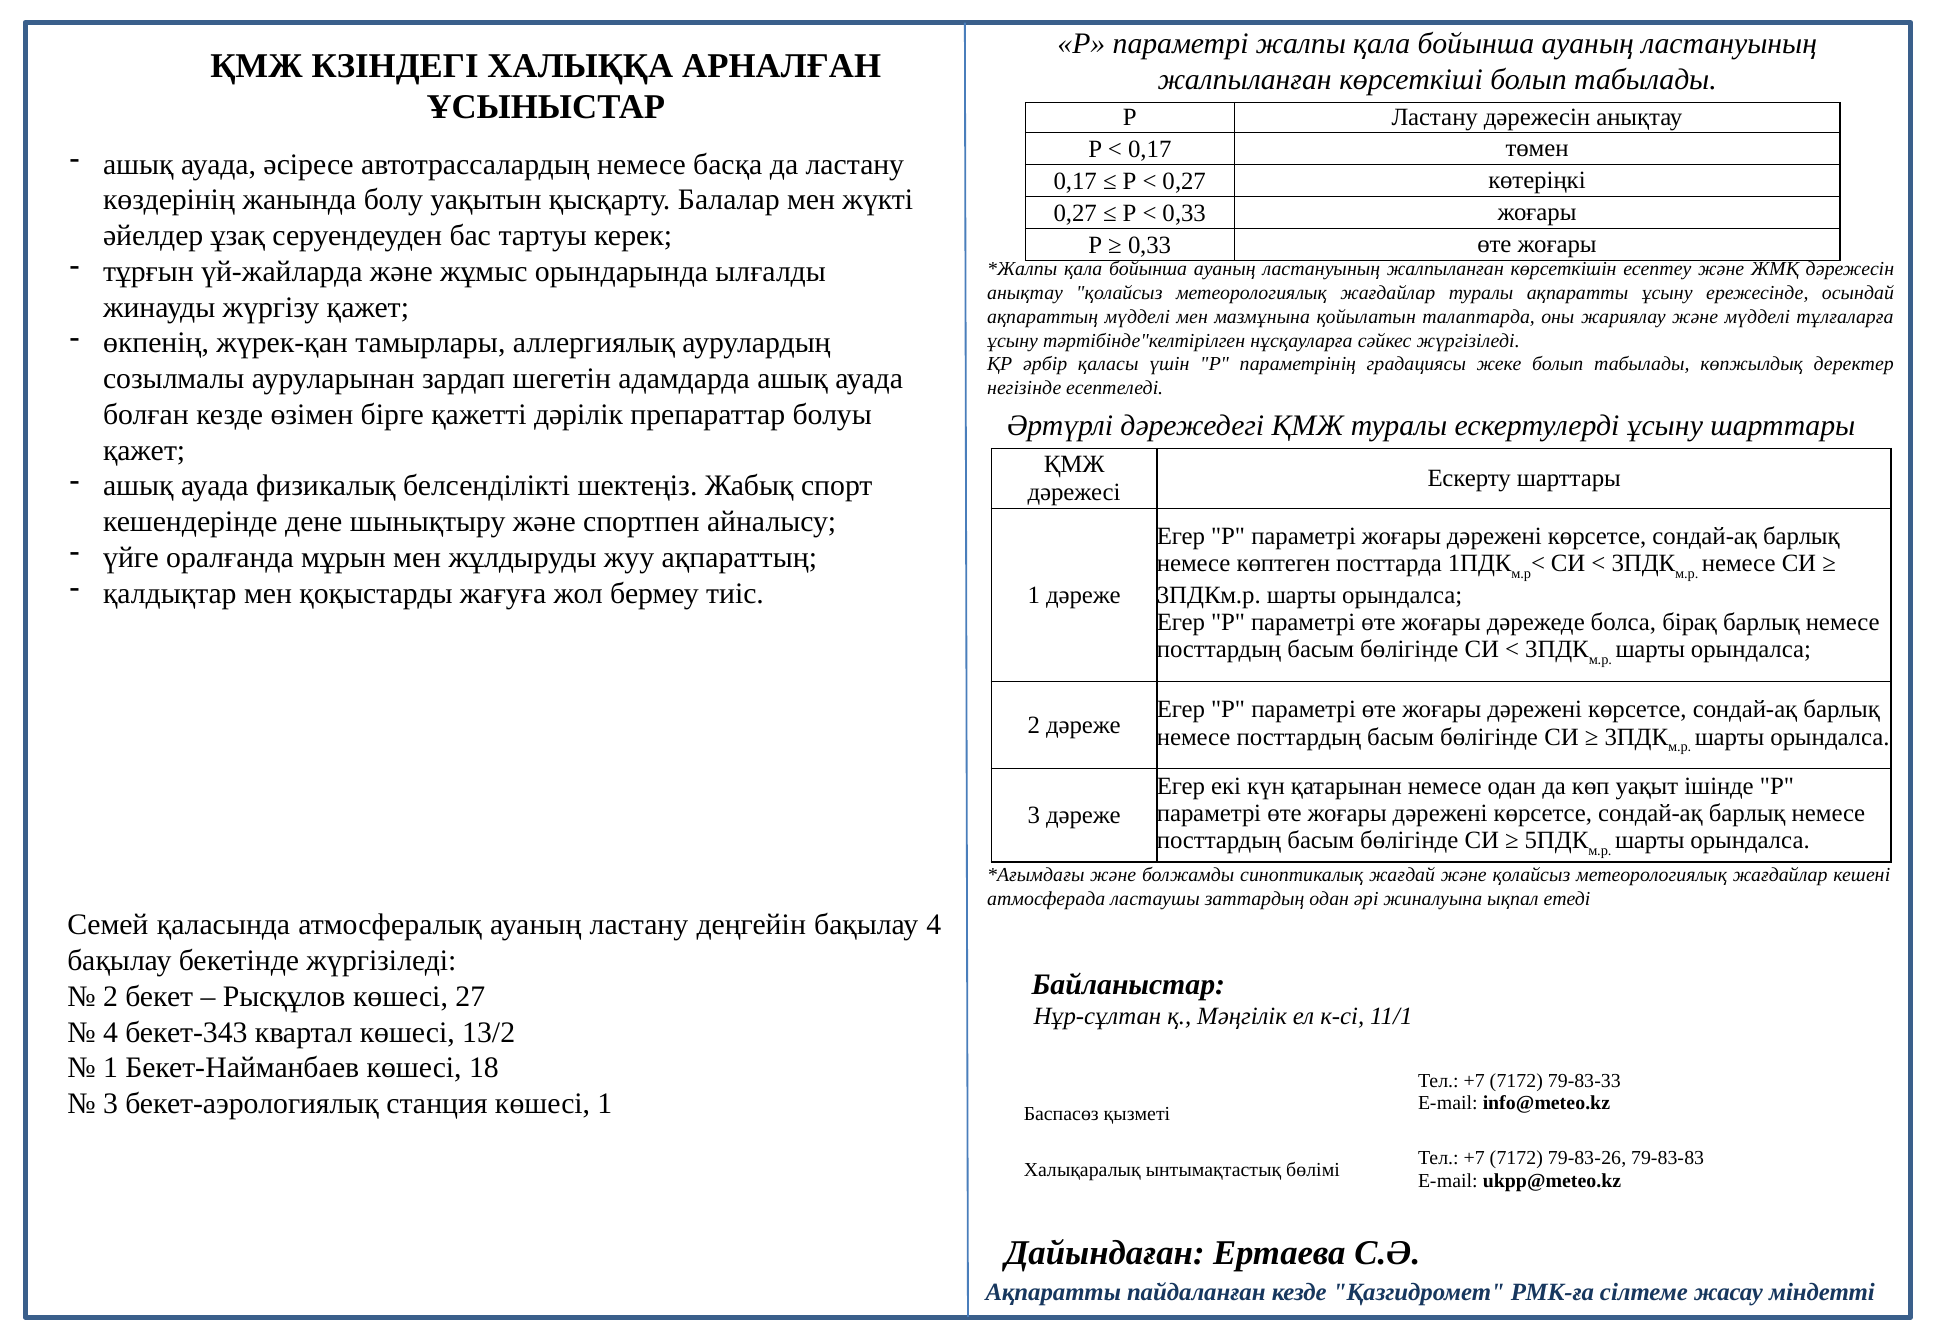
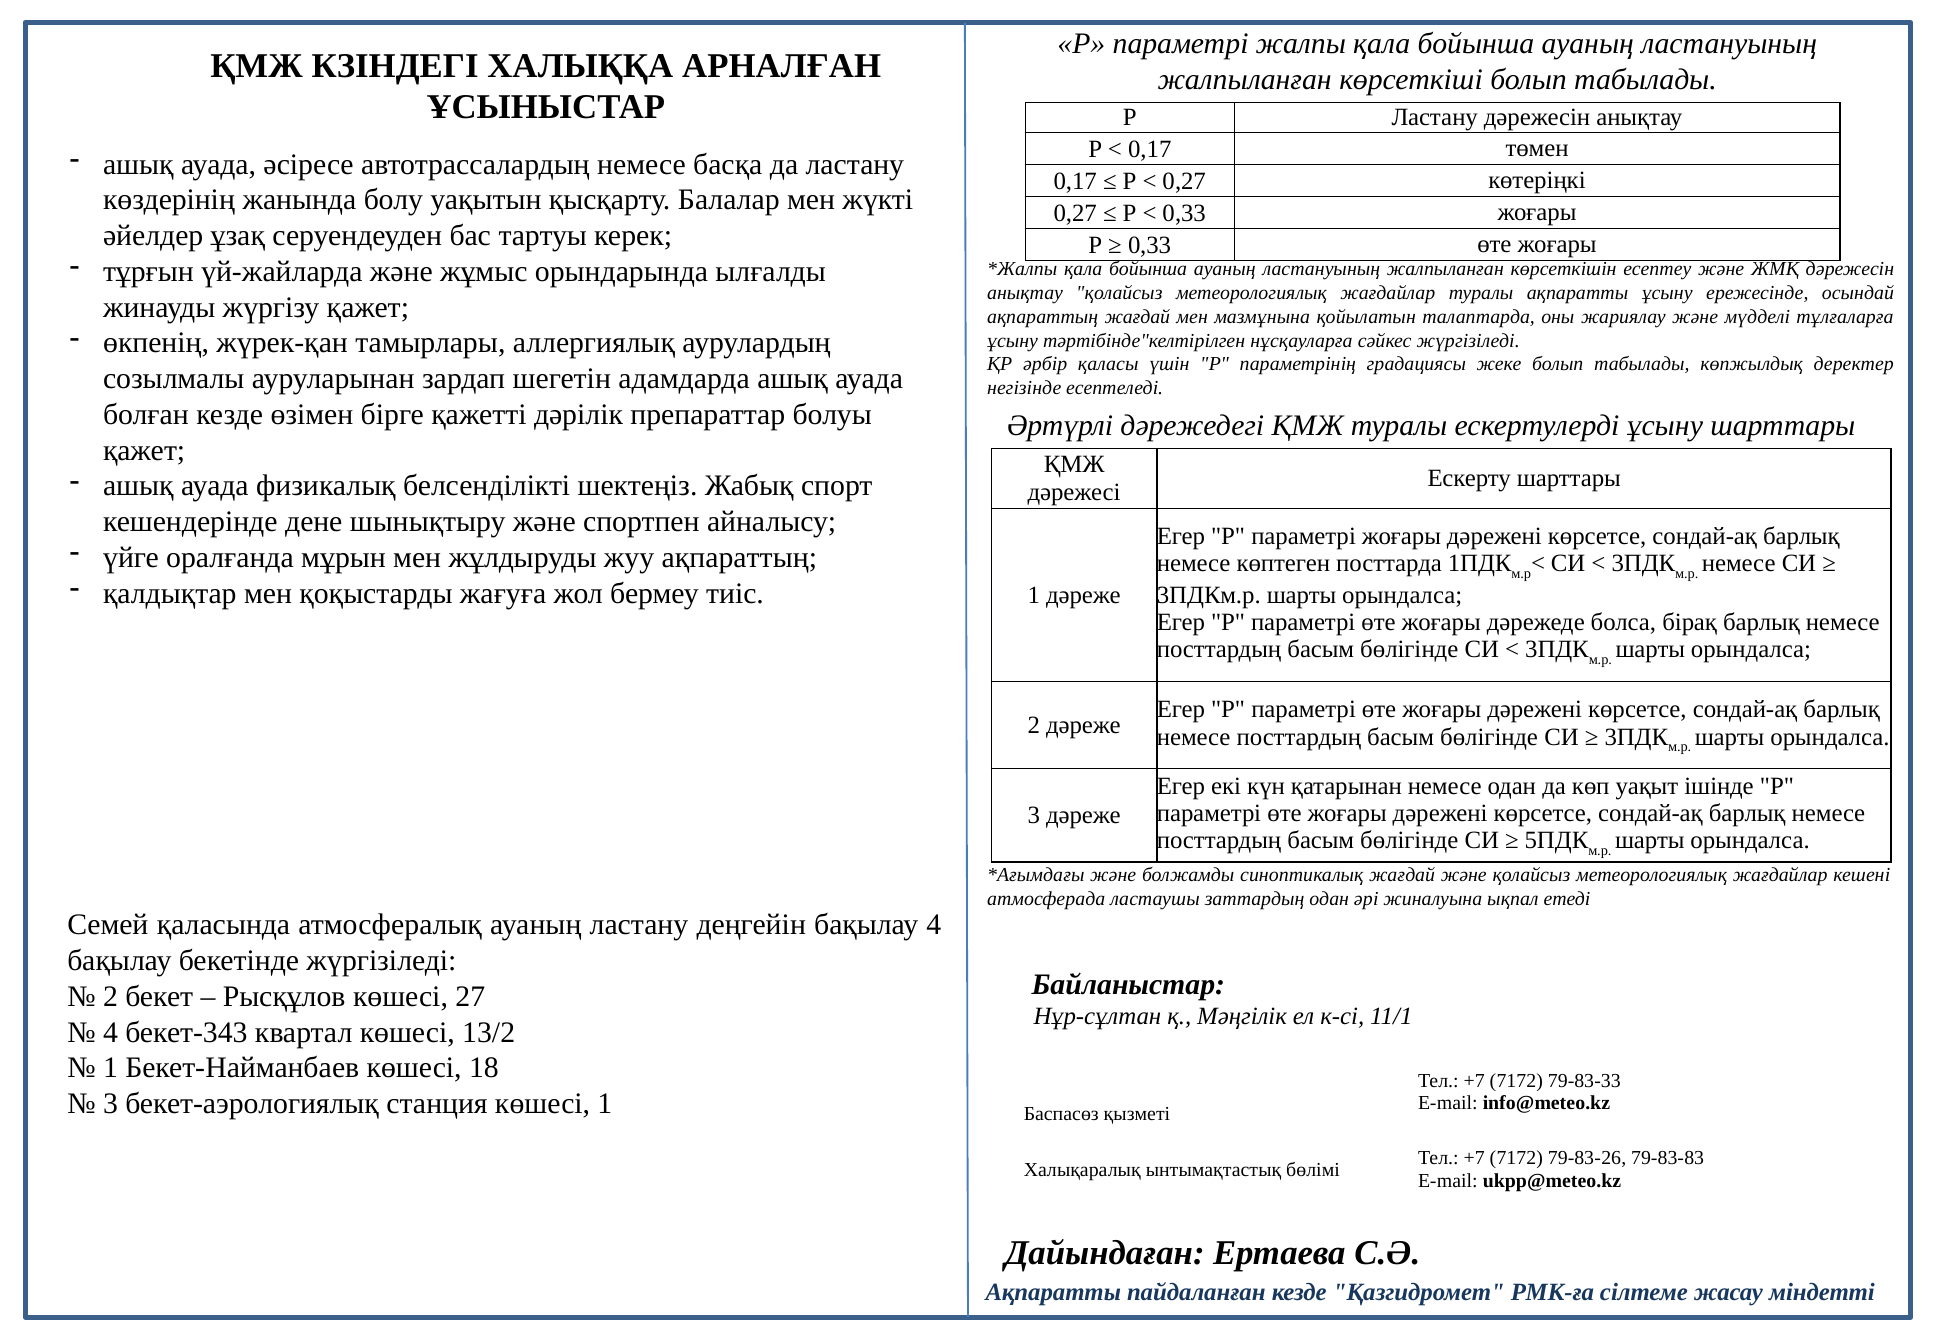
ақпараттың мүдделі: мүдделі -> жағдай
